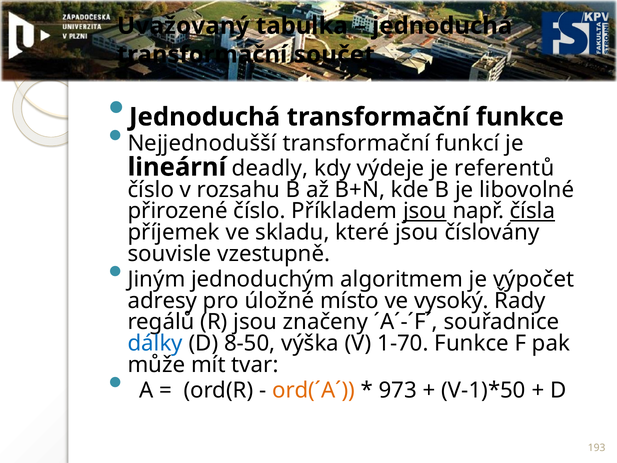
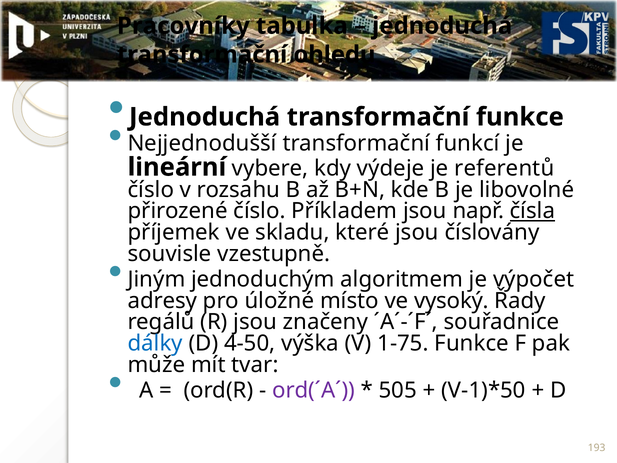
Uvažovaný: Uvažovaný -> Pracovníky
součet: součet -> ohledu
deadly: deadly -> vybere
jsou at (425, 211) underline: present -> none
8-50: 8-50 -> 4-50
1-70: 1-70 -> 1-75
ord(´A´ colour: orange -> purple
973: 973 -> 505
